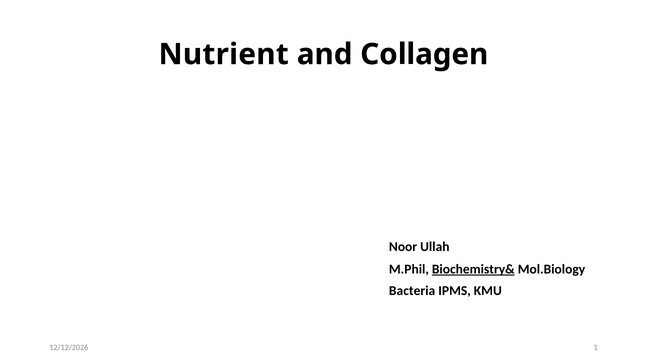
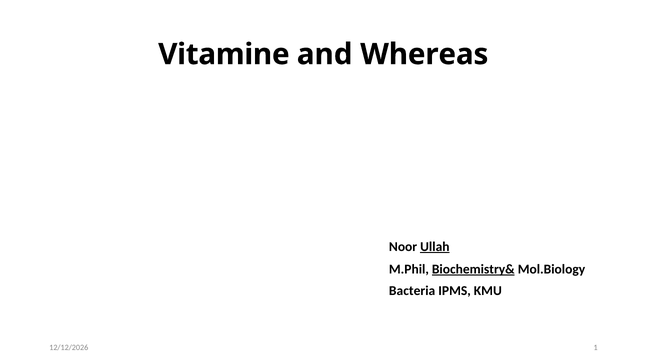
Nutrient: Nutrient -> Vitamine
Collagen: Collagen -> Whereas
Ullah underline: none -> present
